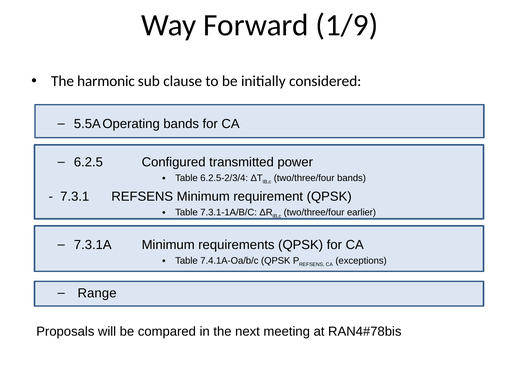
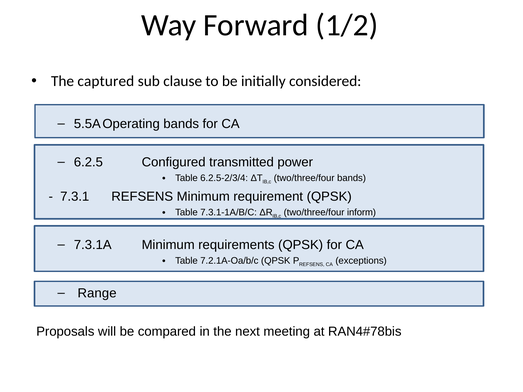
1/9: 1/9 -> 1/2
harmonic: harmonic -> captured
earlier: earlier -> inform
7.4.1A-Oa/b/c: 7.4.1A-Oa/b/c -> 7.2.1A-Oa/b/c
